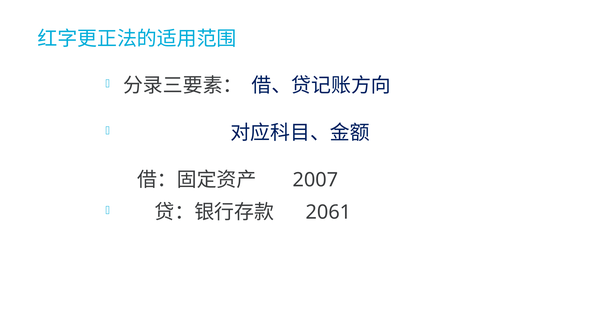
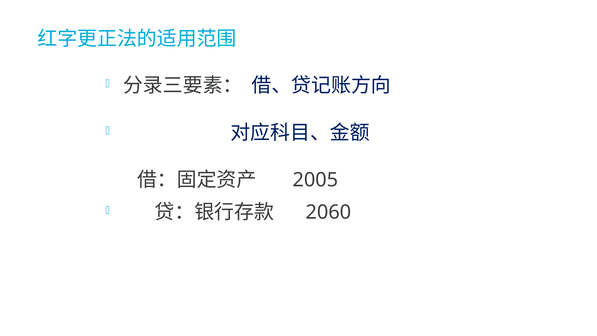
2007: 2007 -> 2005
2061: 2061 -> 2060
